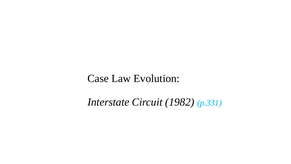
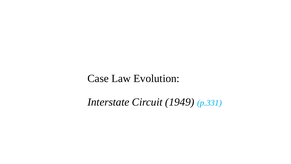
1982: 1982 -> 1949
